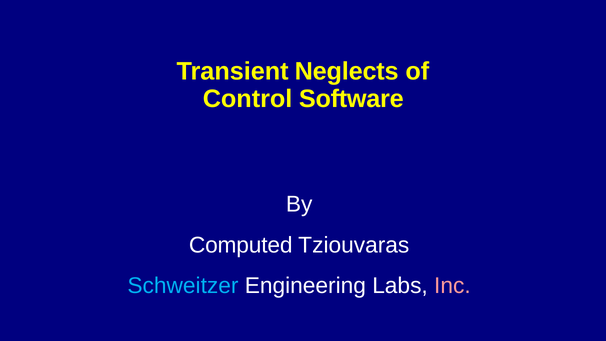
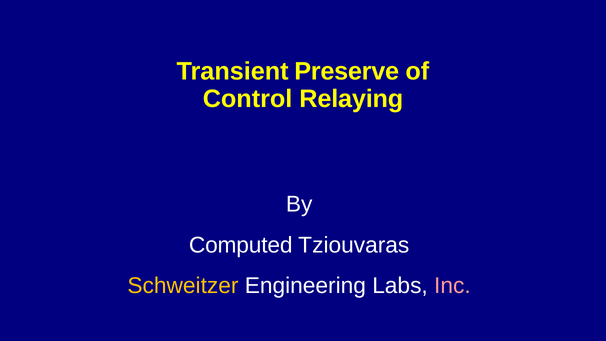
Neglects: Neglects -> Preserve
Software: Software -> Relaying
Schweitzer colour: light blue -> yellow
